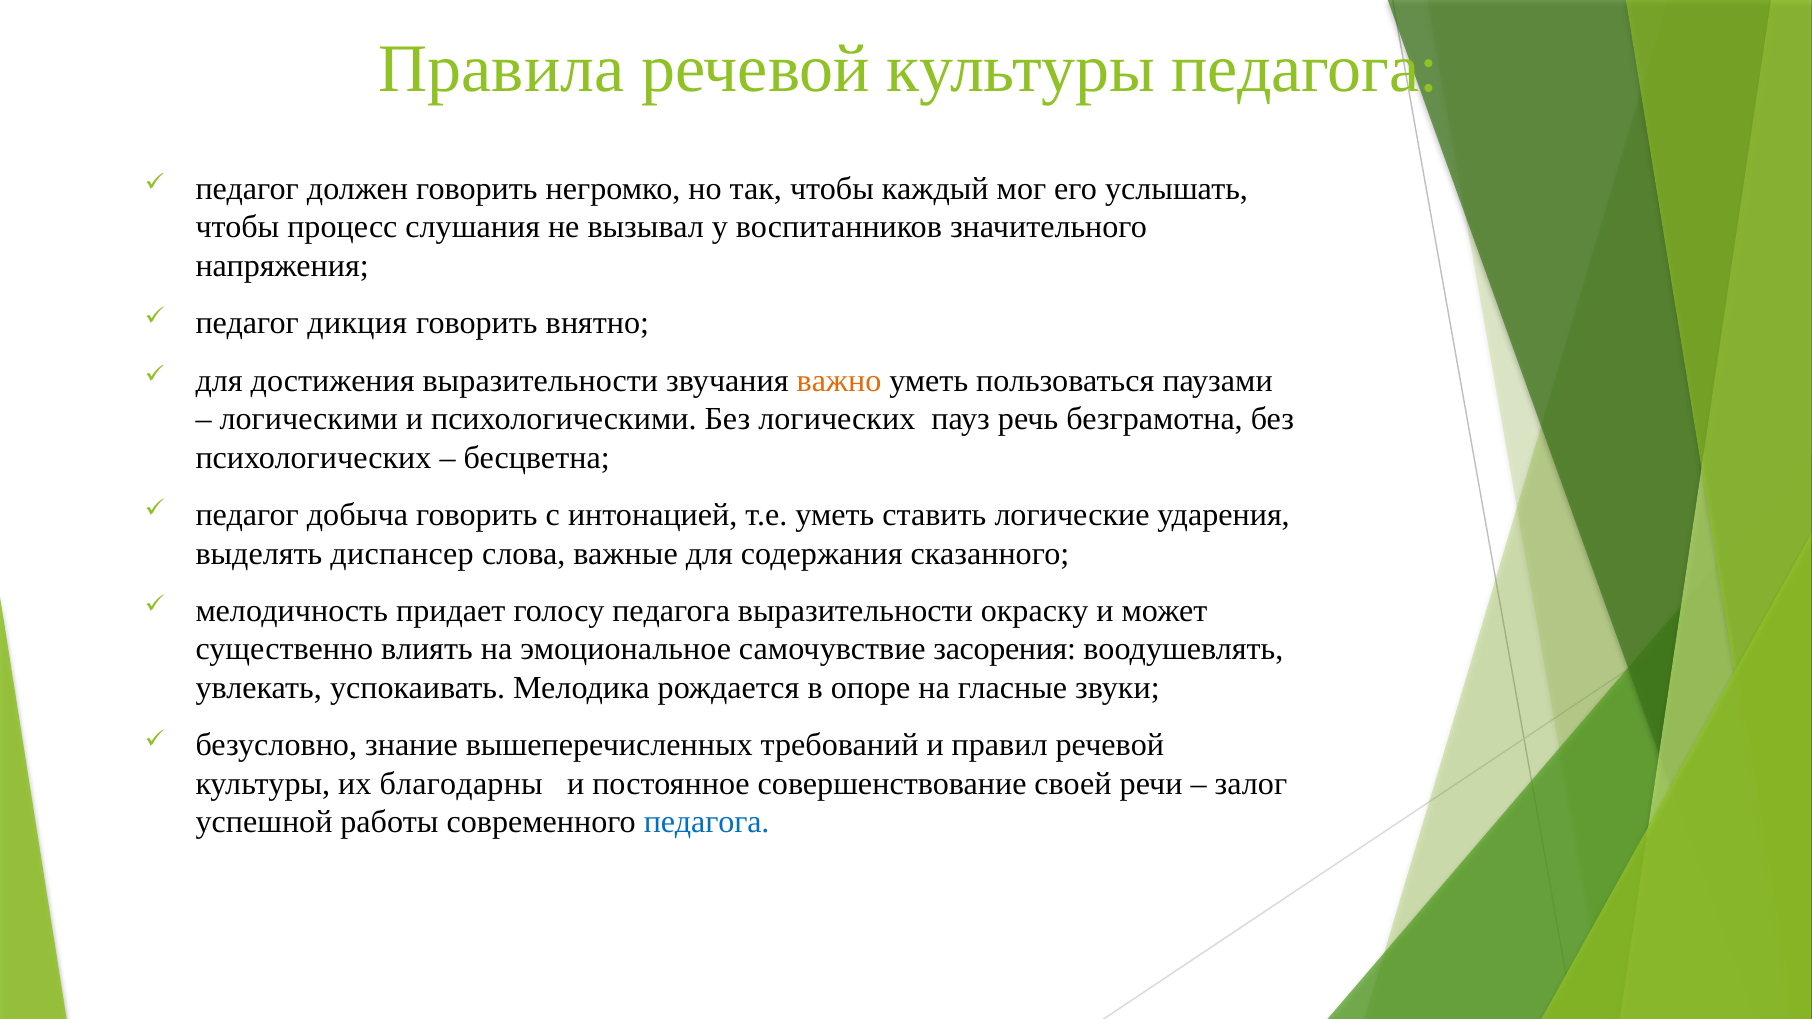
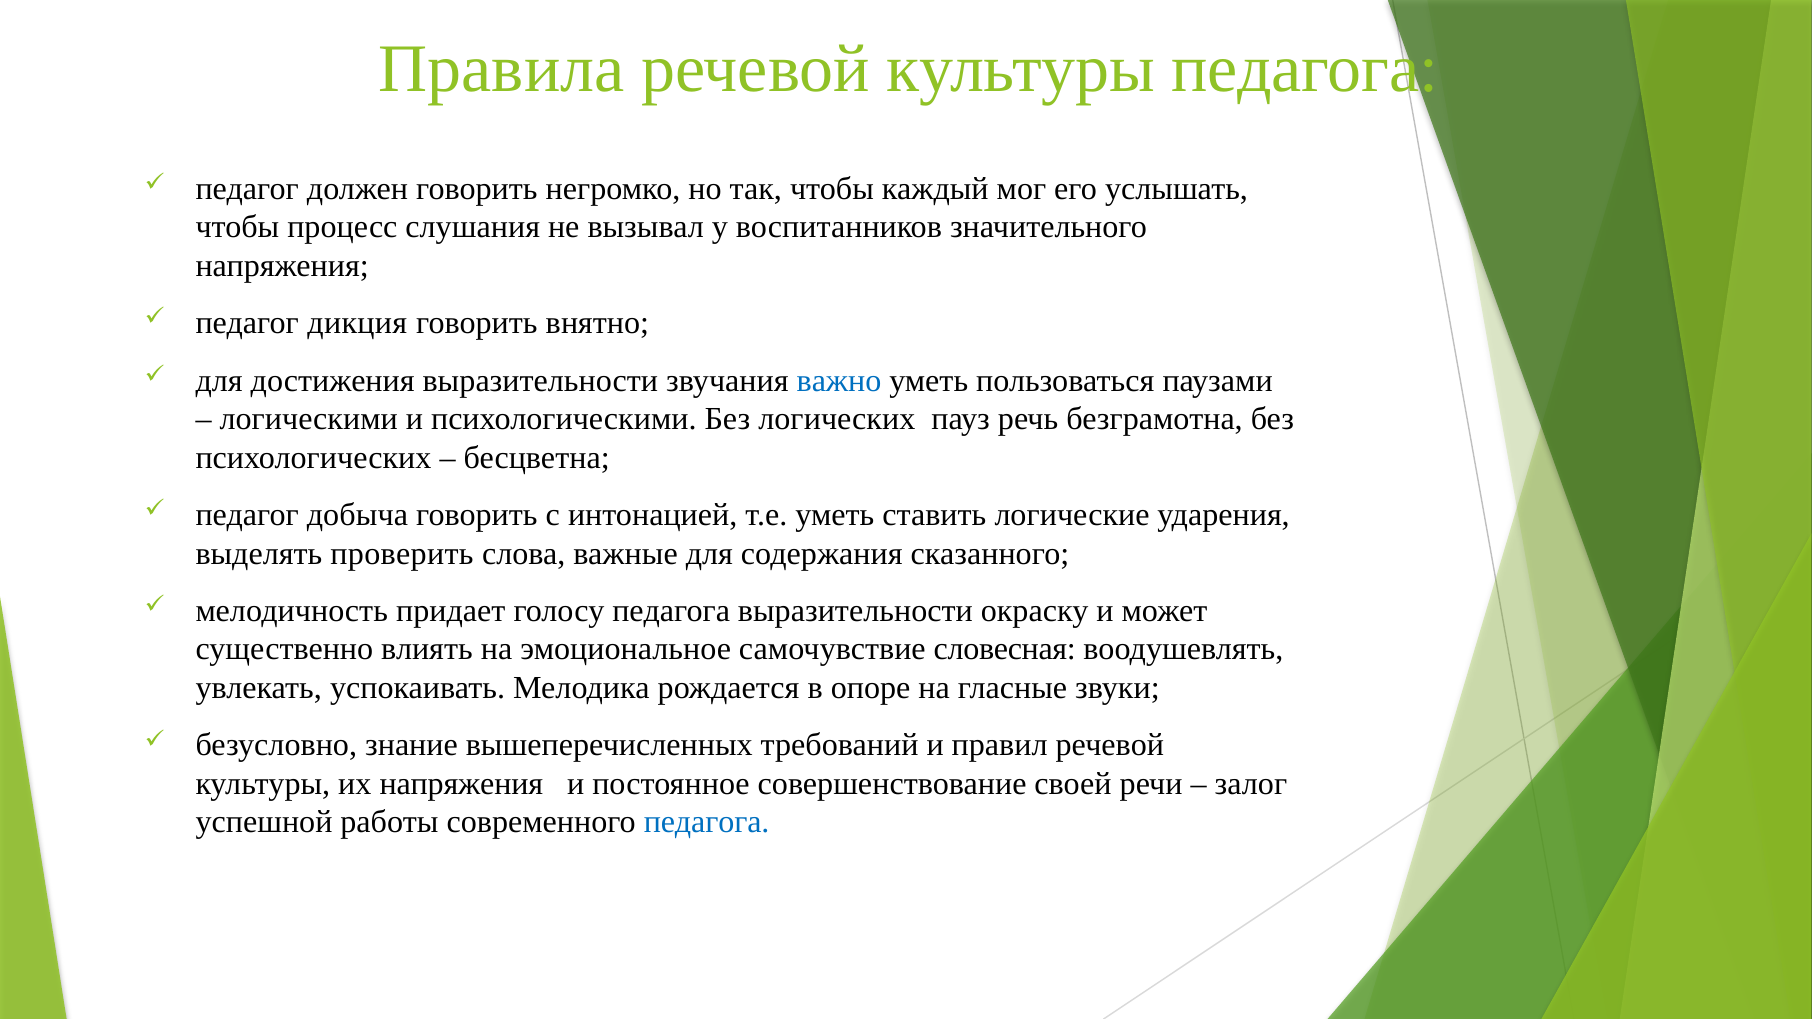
важно colour: orange -> blue
диспансер: диспансер -> проверить
засорения: засорения -> словесная
их благодарны: благодарны -> напряжения
